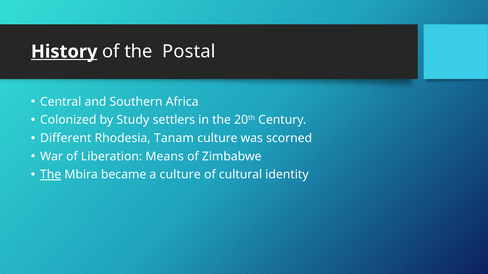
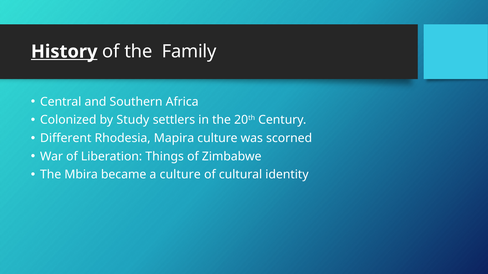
Postal: Postal -> Family
Tanam: Tanam -> Mapira
Means: Means -> Things
The at (51, 175) underline: present -> none
